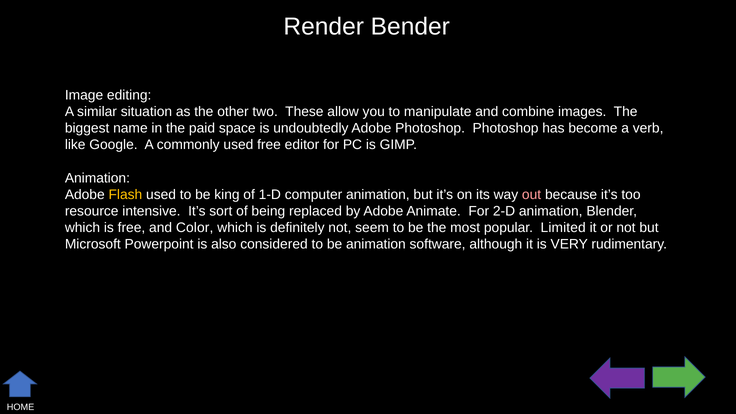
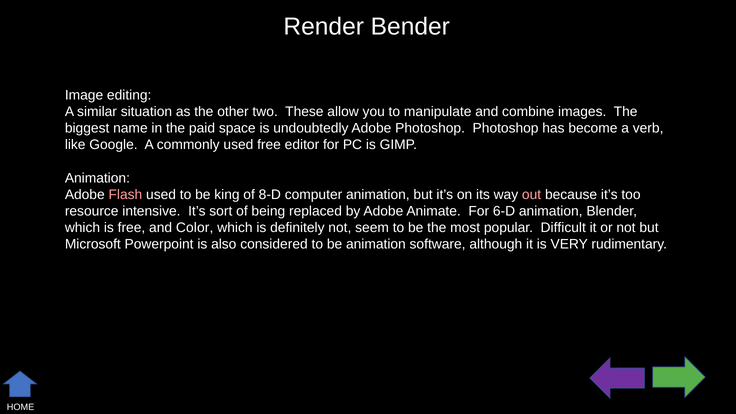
Flash colour: yellow -> pink
1-D: 1-D -> 8-D
2-D: 2-D -> 6-D
Limited: Limited -> Difficult
